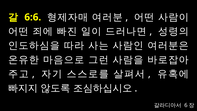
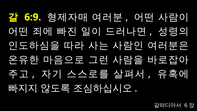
6:6: 6:6 -> 6:9
